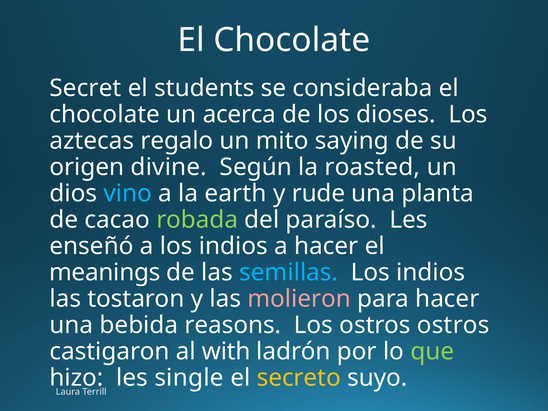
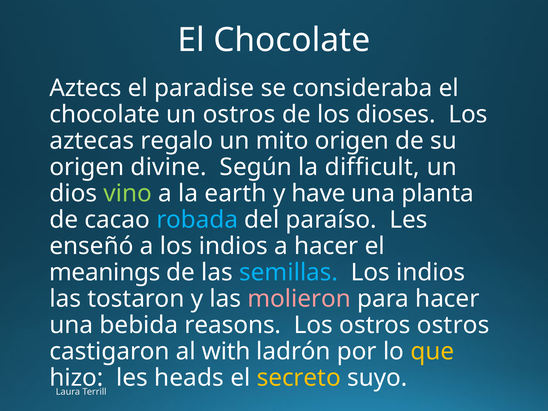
Secret: Secret -> Aztecs
students: students -> paradise
un acerca: acerca -> ostros
mito saying: saying -> origen
roasted: roasted -> difficult
vino colour: light blue -> light green
rude: rude -> have
robada colour: light green -> light blue
que colour: light green -> yellow
single: single -> heads
